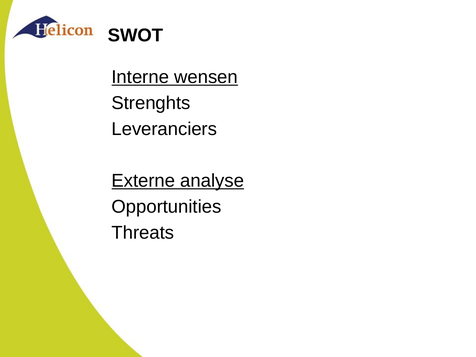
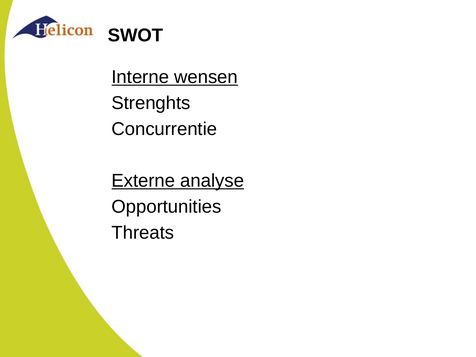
Leveranciers: Leveranciers -> Concurrentie
